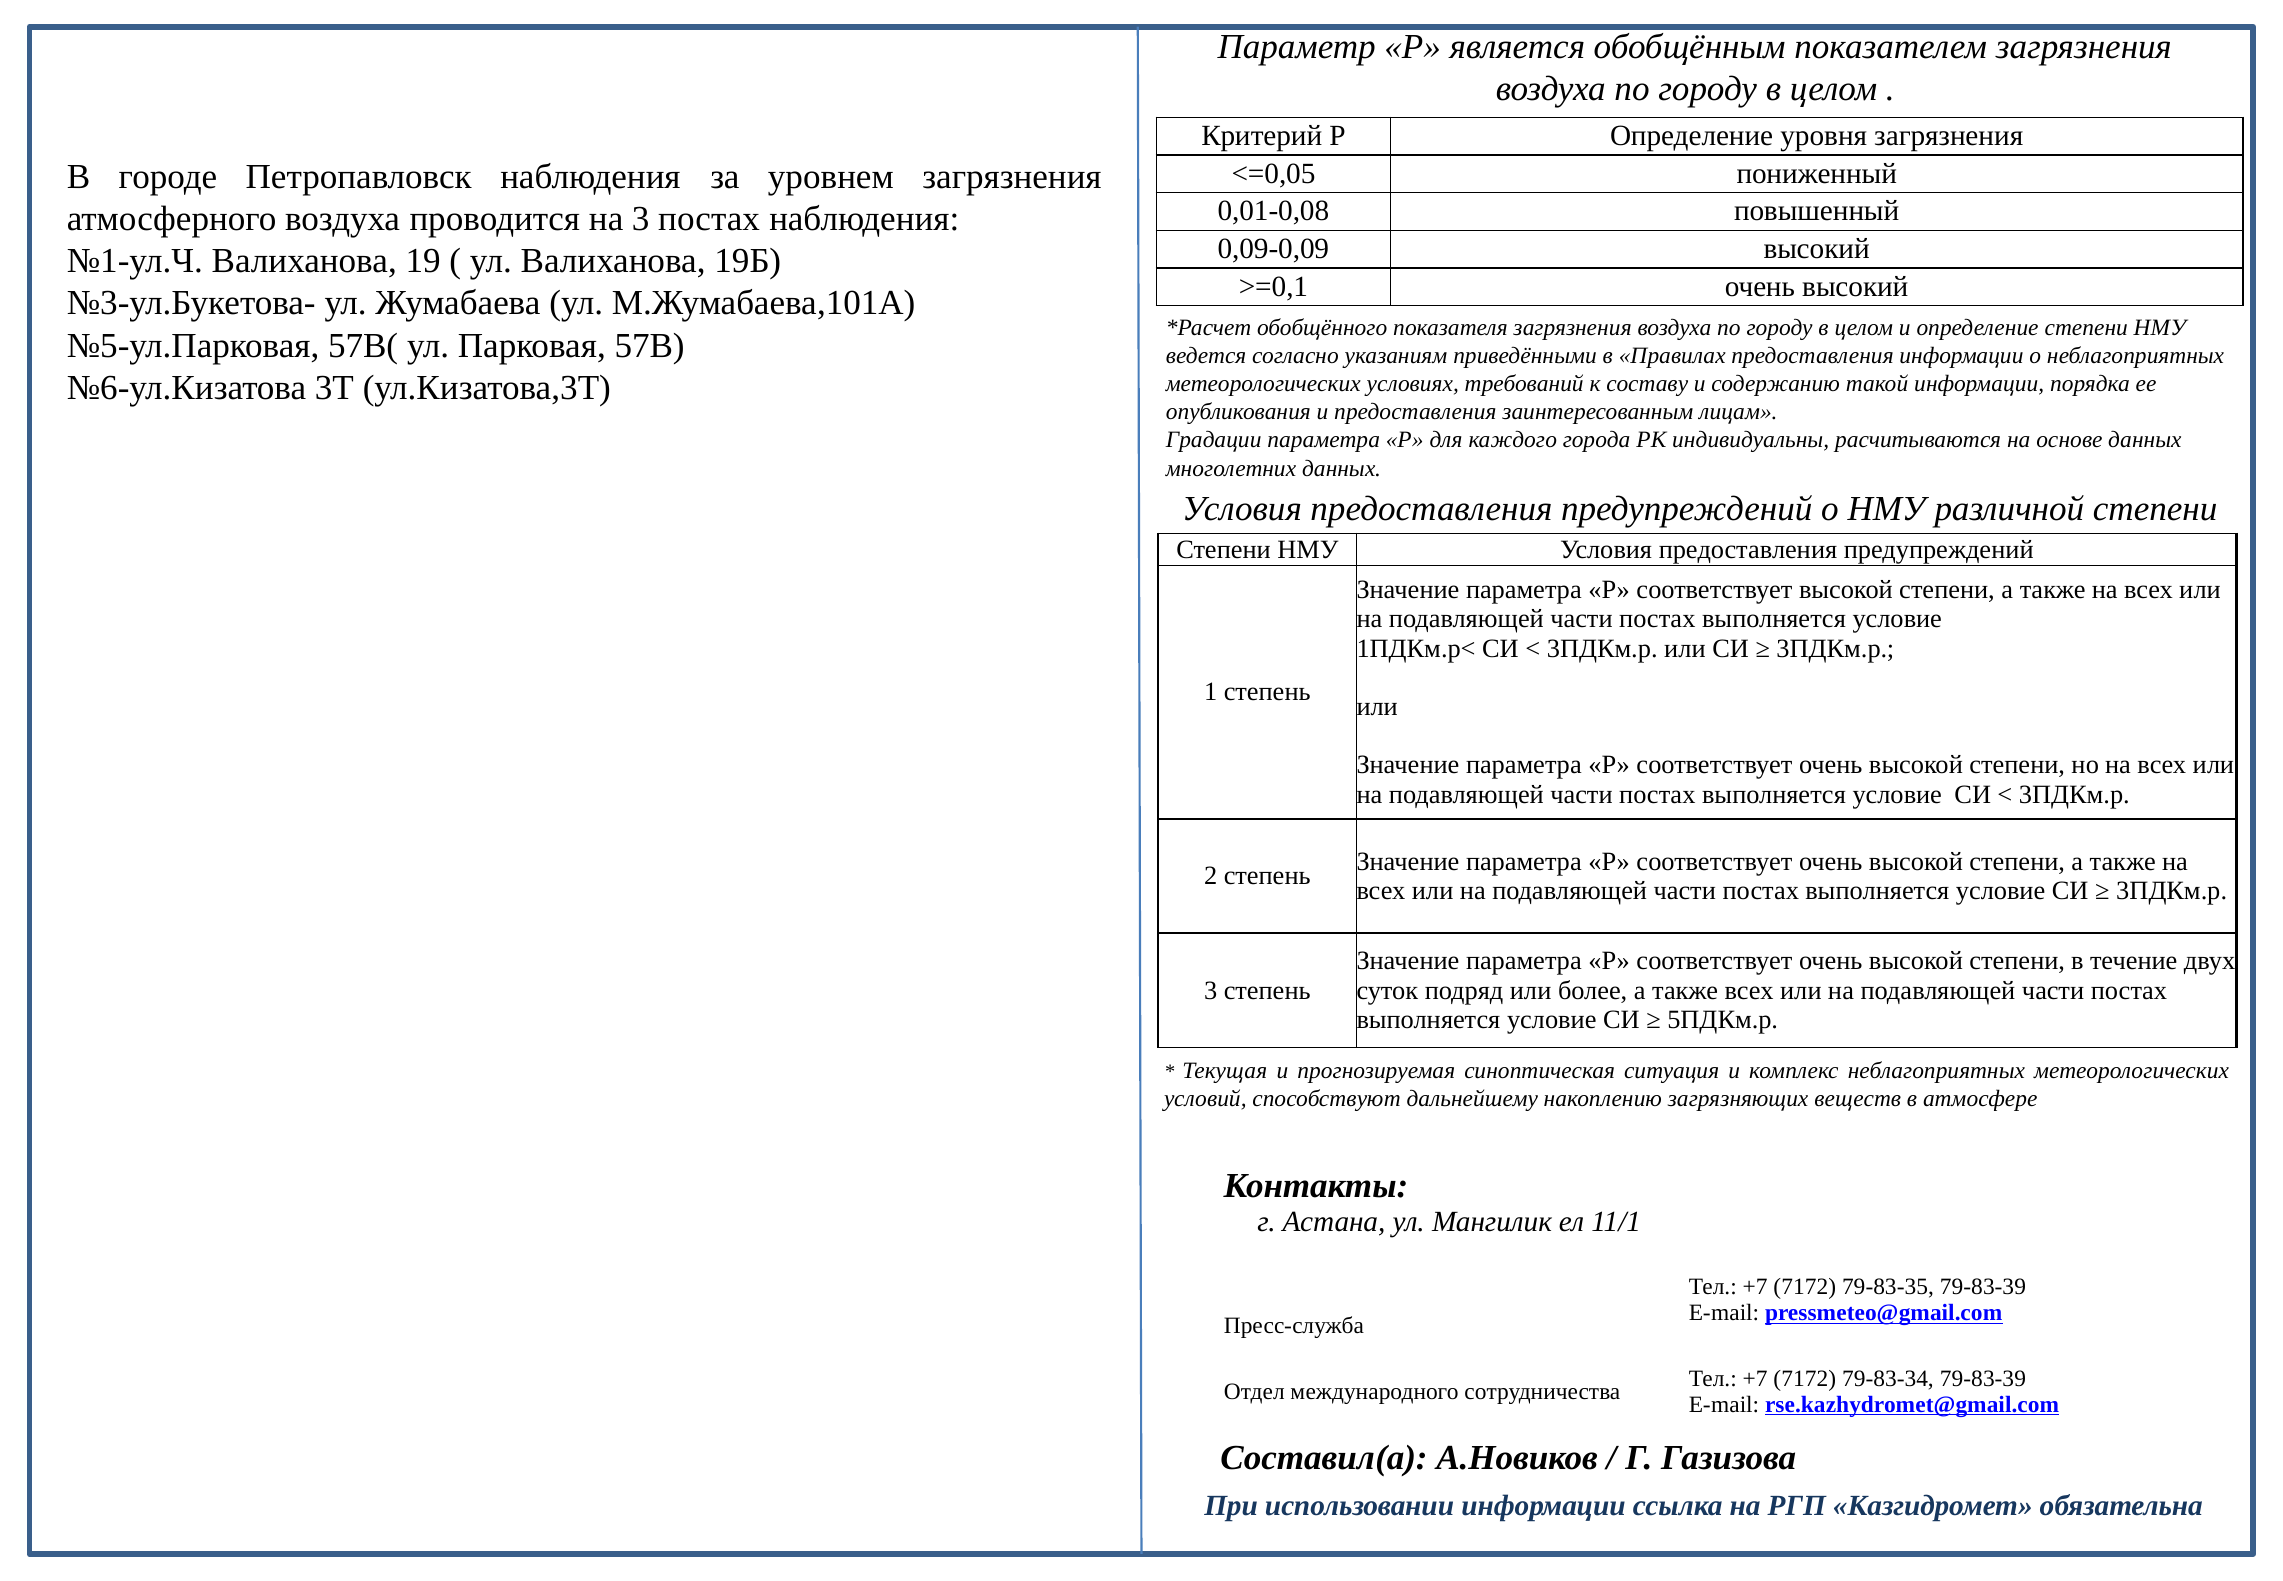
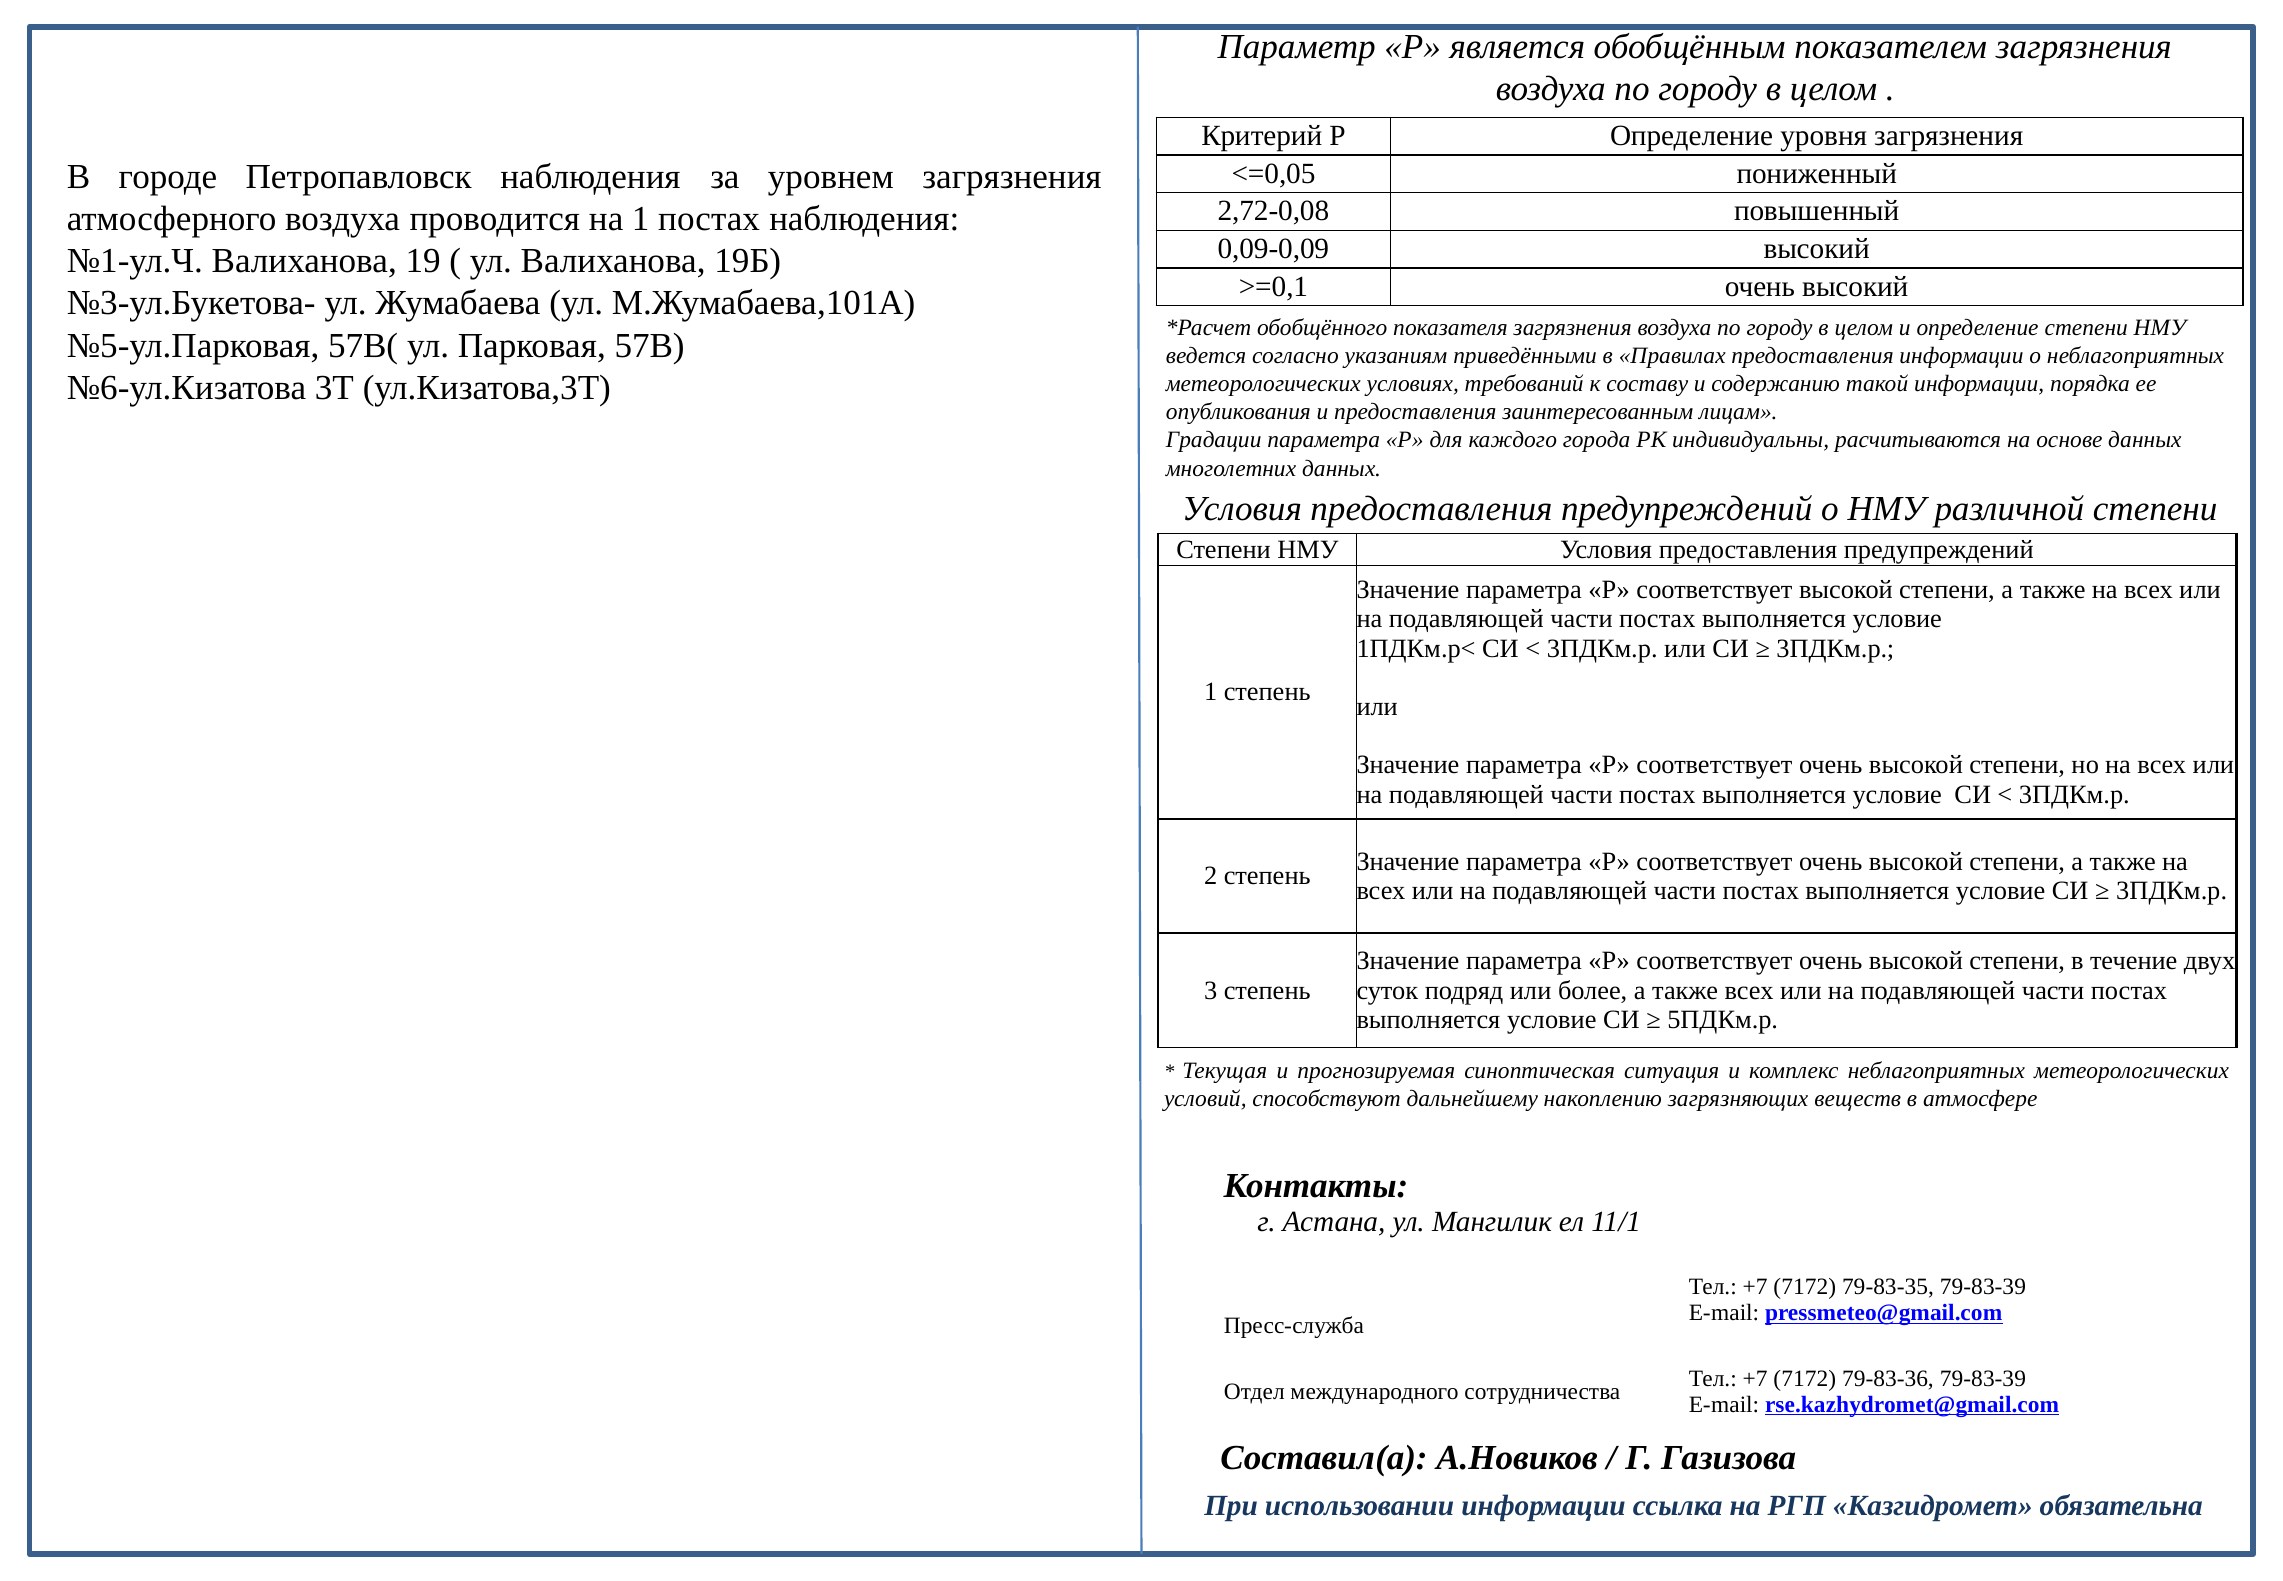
0,01-0,08: 0,01-0,08 -> 2,72-0,08
на 3: 3 -> 1
79-83-34: 79-83-34 -> 79-83-36
